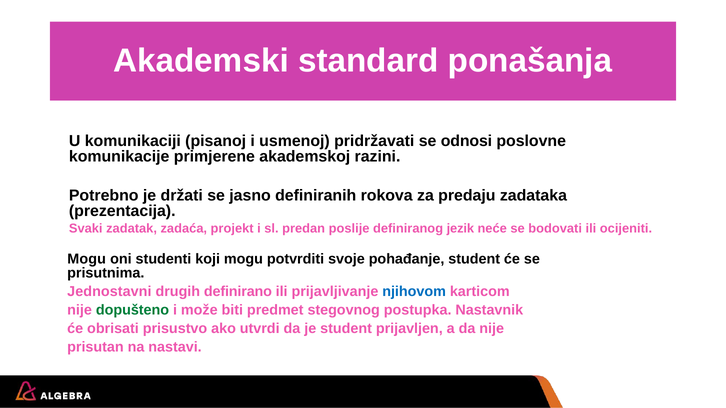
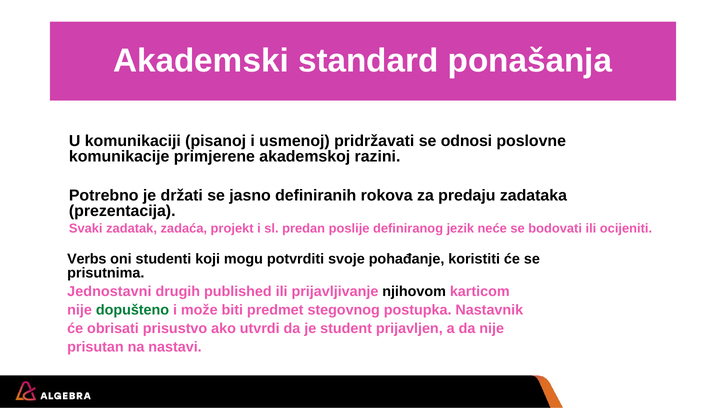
Mogu at (87, 259): Mogu -> Verbs
pohađanje student: student -> koristiti
definirano: definirano -> published
njihovom colour: blue -> black
